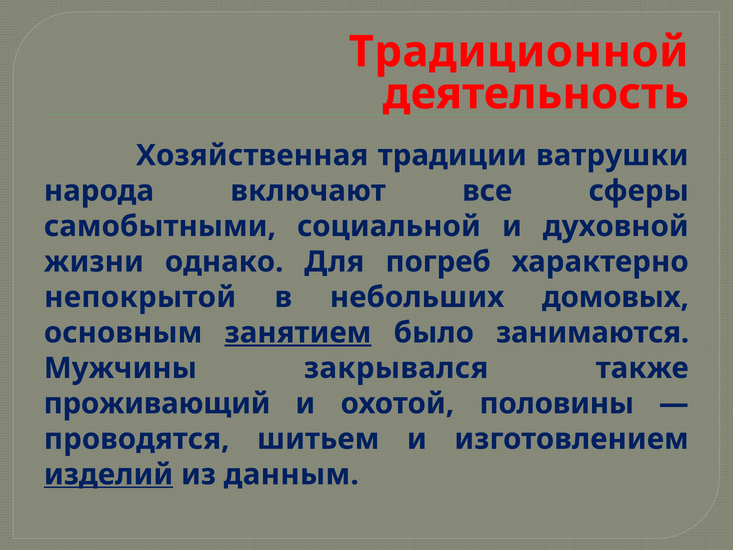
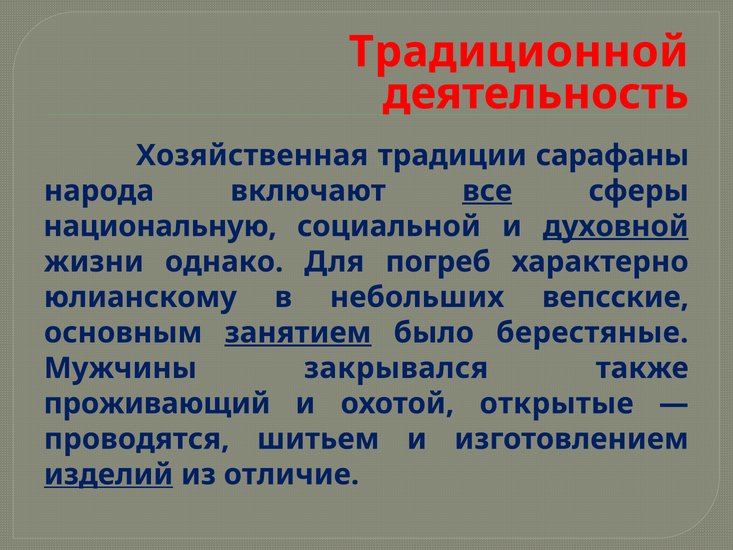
ватрушки: ватрушки -> сарафаны
все underline: none -> present
самобытными: самобытными -> национальную
духовной underline: none -> present
непокрытой: непокрытой -> юлианскому
домовых: домовых -> вепсские
занимаются: занимаются -> берестяные
половины: половины -> открытые
данным: данным -> отличие
